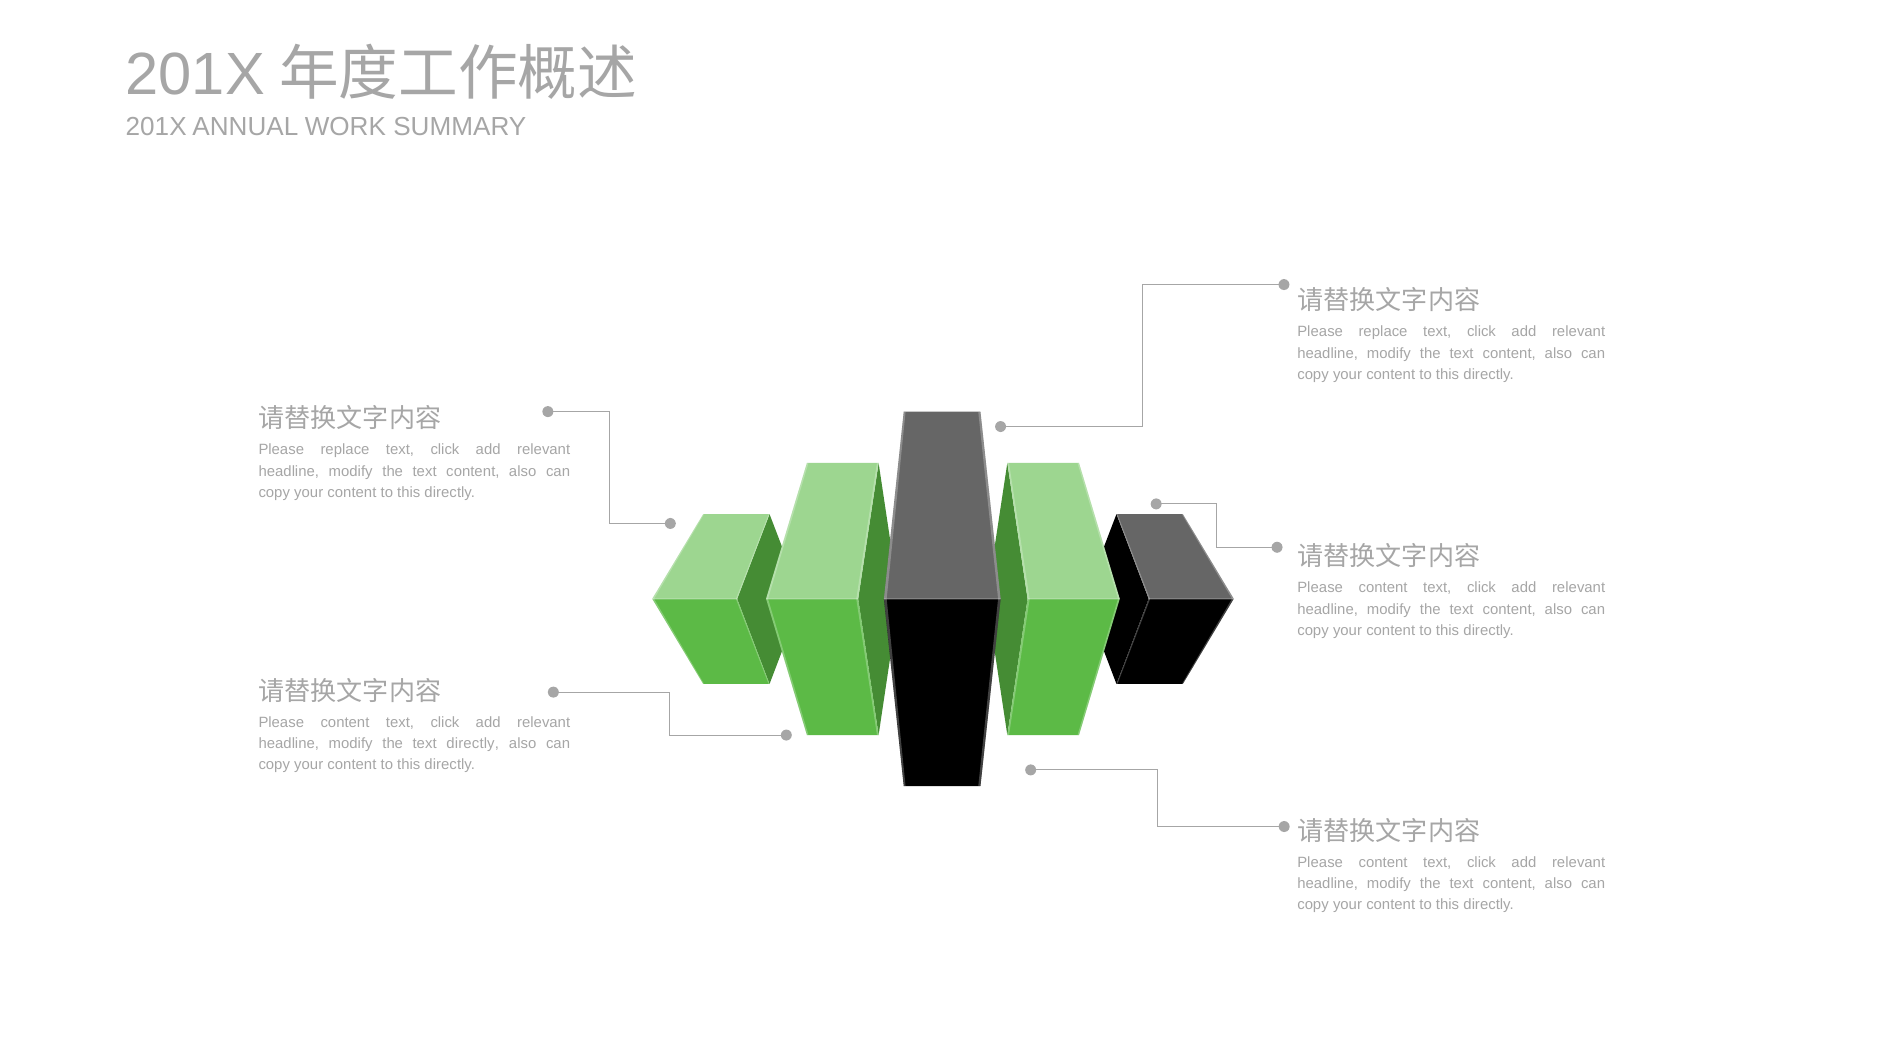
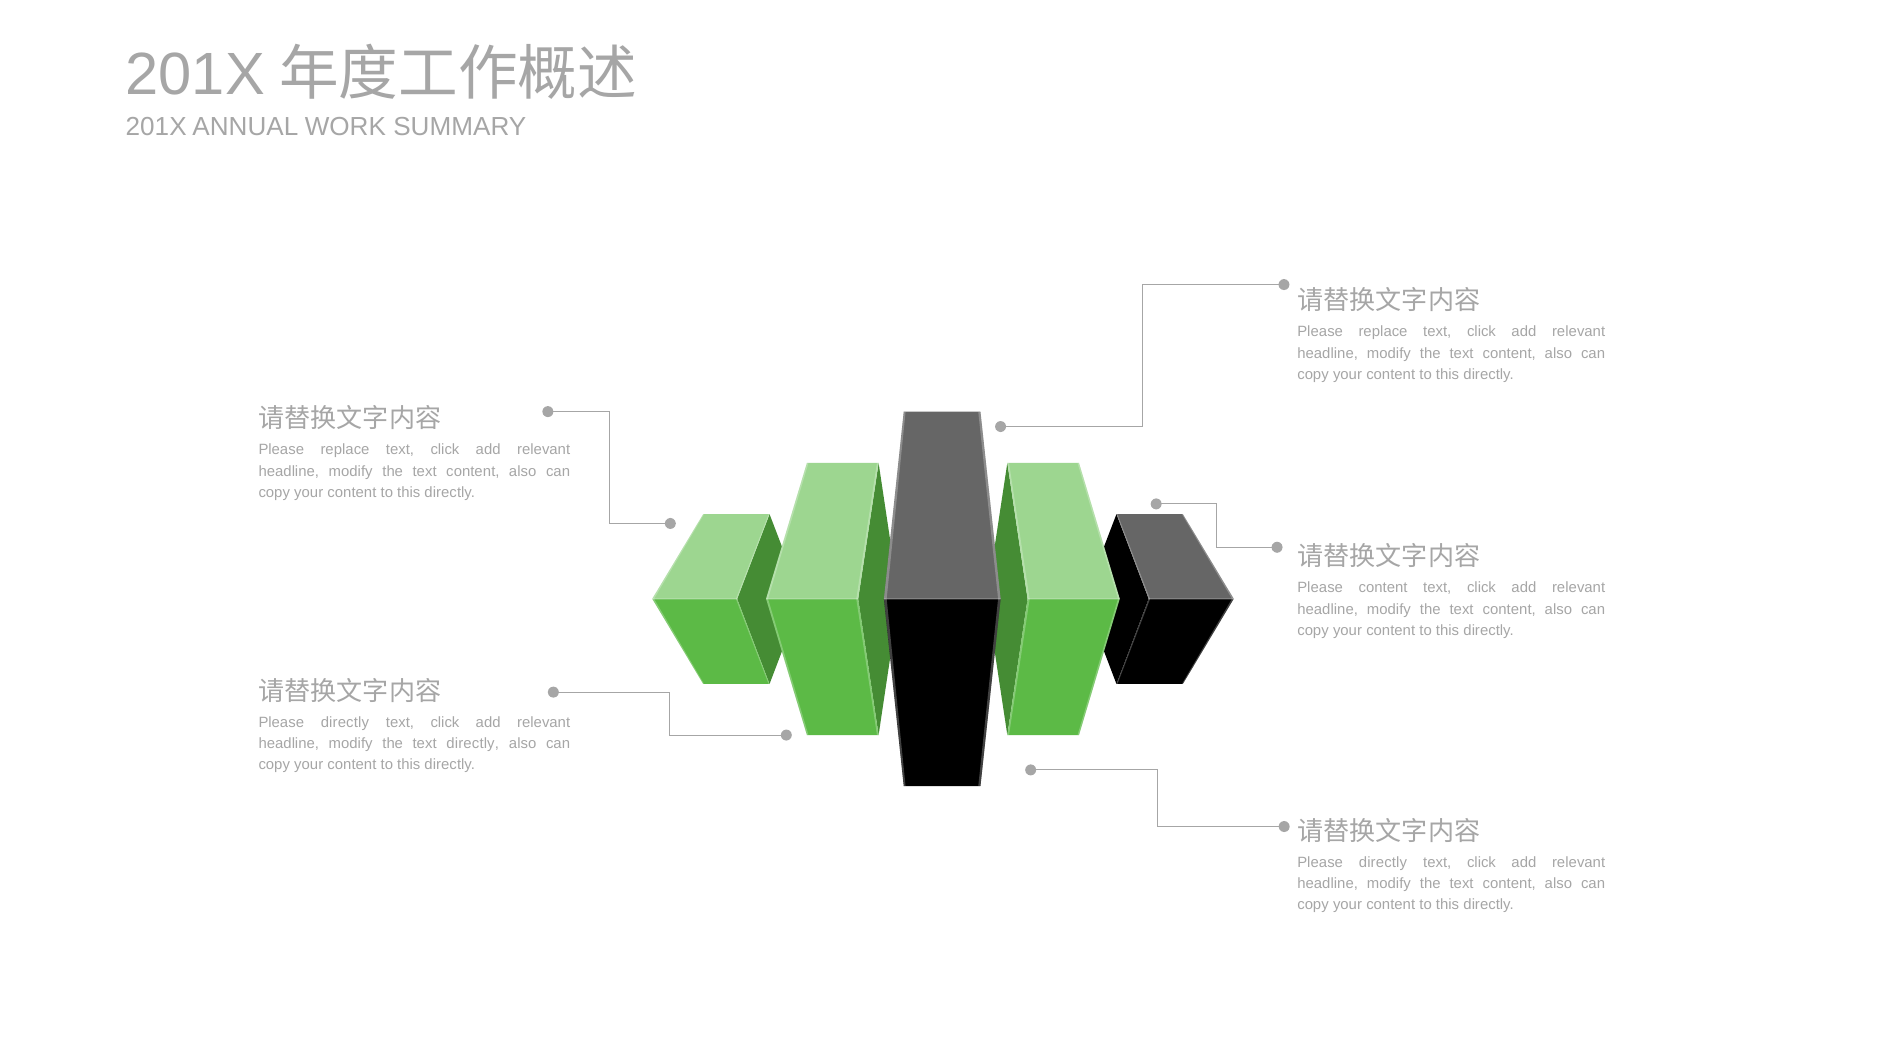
content at (345, 722): content -> directly
content at (1383, 862): content -> directly
